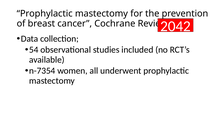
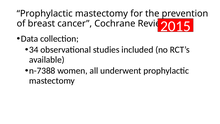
2042: 2042 -> 2015
54: 54 -> 34
n-7354: n-7354 -> n-7388
